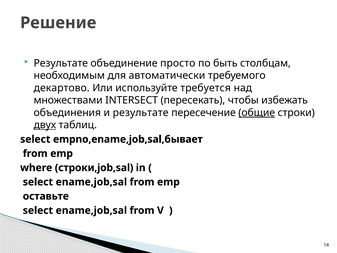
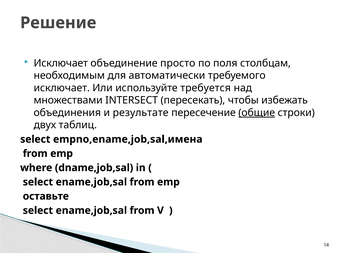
Результате at (61, 63): Результате -> Исключает
быть: быть -> поля
декартово at (62, 88): декартово -> исключает
двух underline: present -> none
empno,ename,job,sal,бывает: empno,ename,job,sal,бывает -> empno,ename,job,sal,имена
строки,job,sal: строки,job,sal -> dname,job,sal
